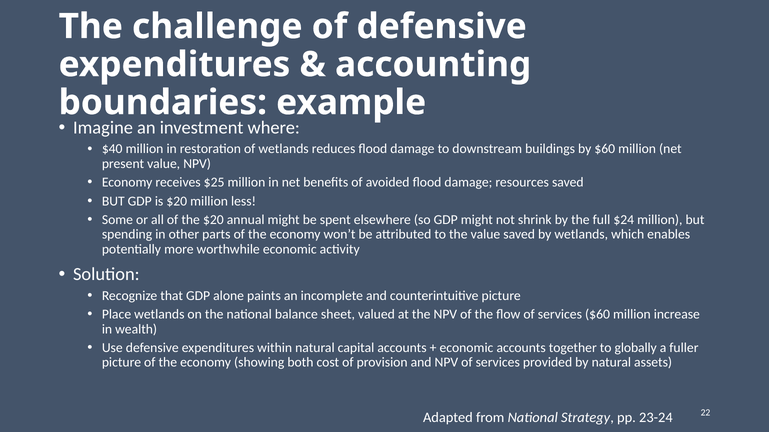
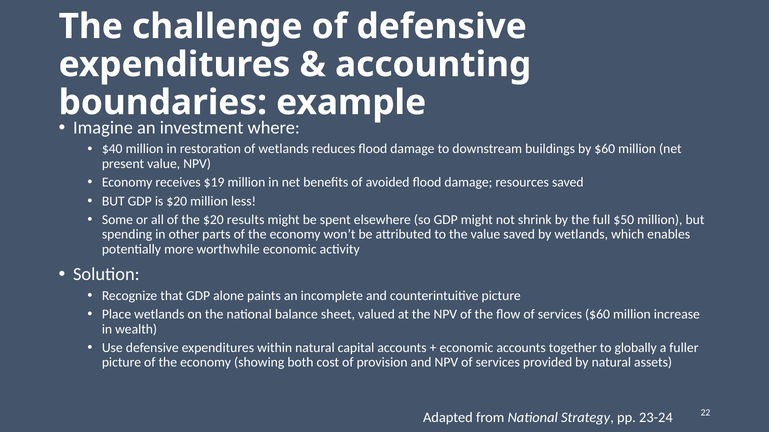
$25: $25 -> $19
annual: annual -> results
$24: $24 -> $50
